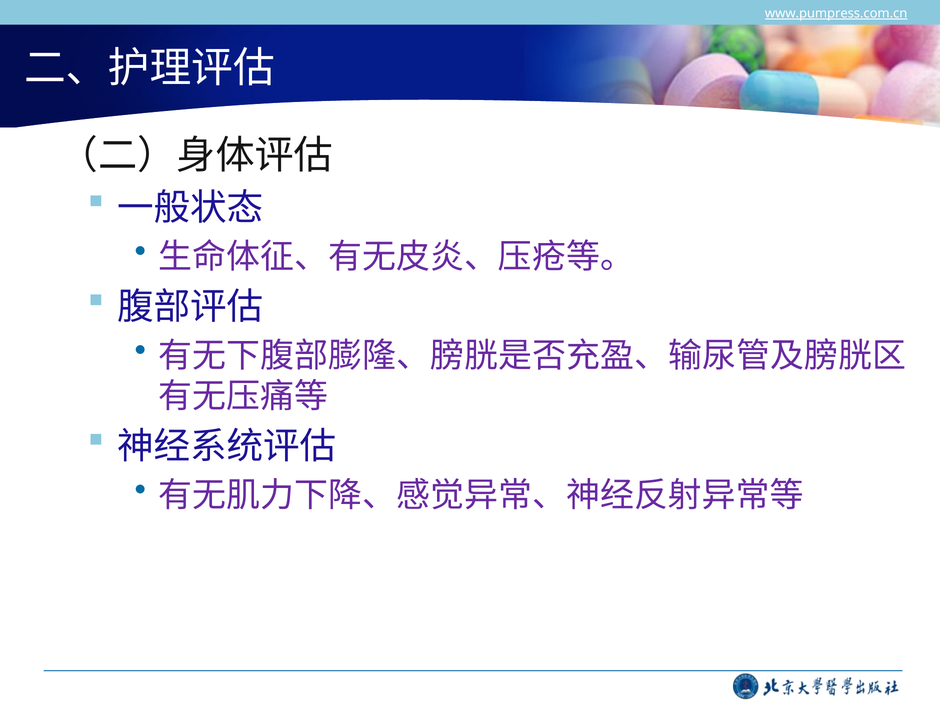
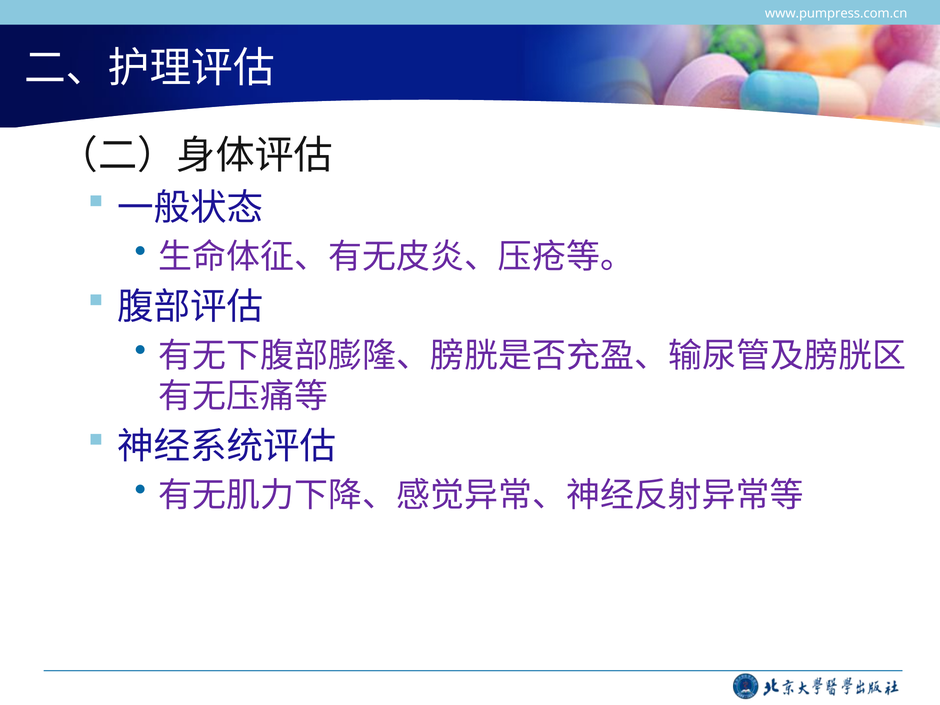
www.pumpress.com.cn underline: present -> none
